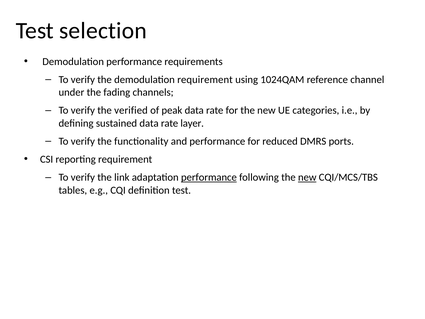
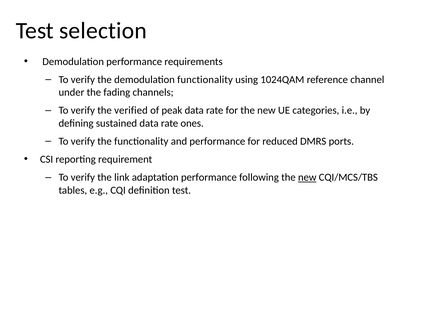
demodulation requirement: requirement -> functionality
layer: layer -> ones
performance at (209, 177) underline: present -> none
